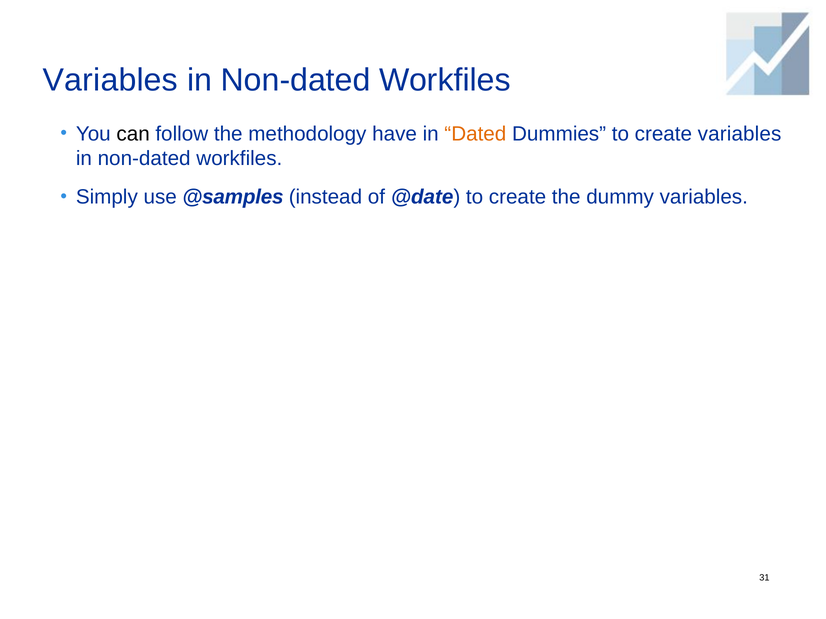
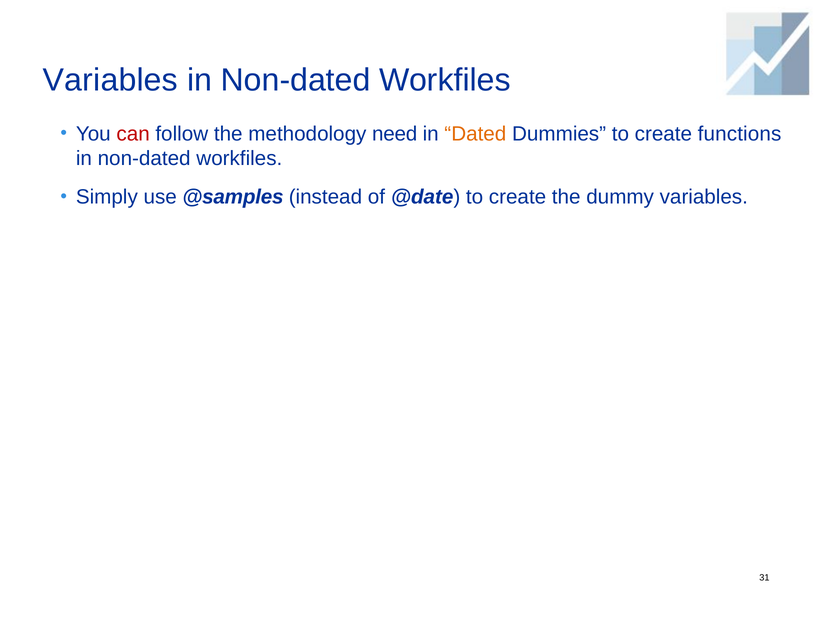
can colour: black -> red
have: have -> need
create variables: variables -> functions
